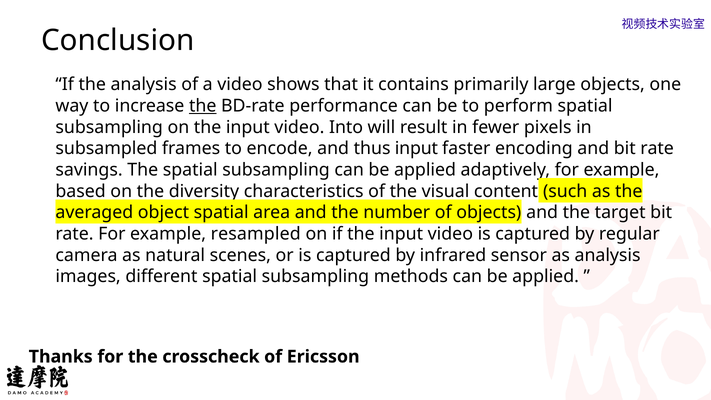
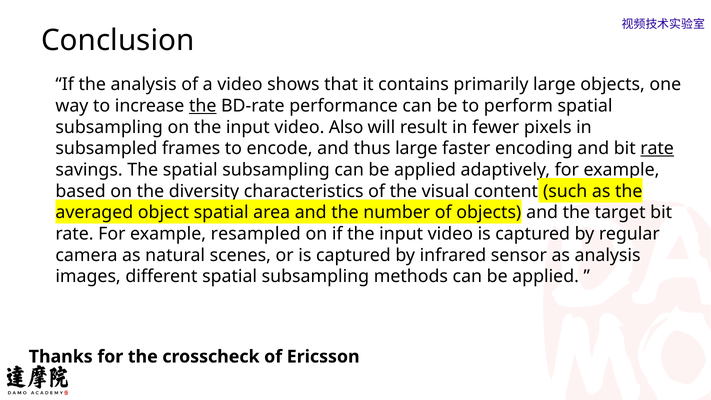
Into: Into -> Also
thus input: input -> large
rate at (657, 149) underline: none -> present
